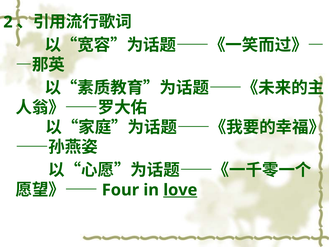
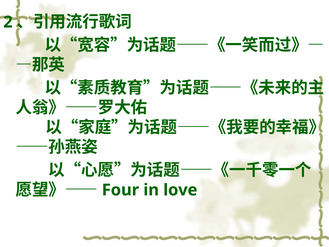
love underline: present -> none
